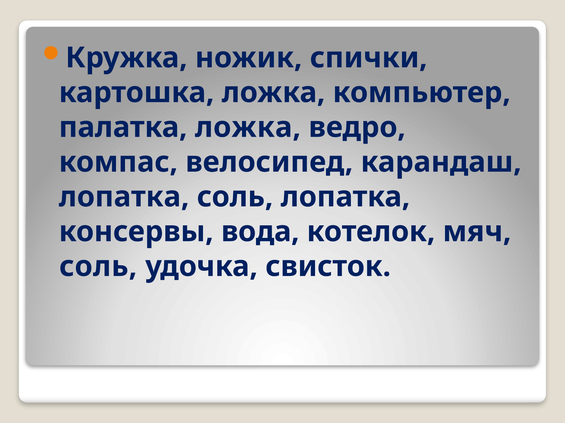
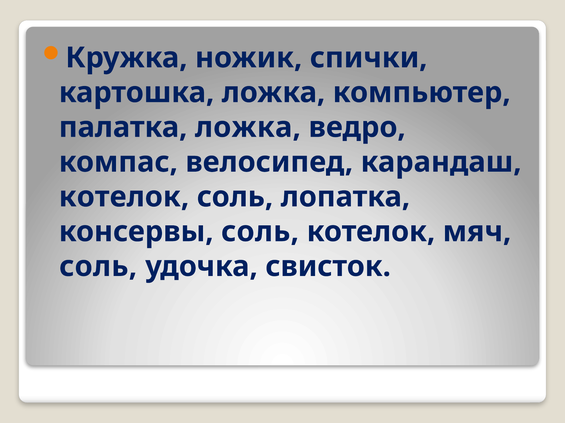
лопатка at (124, 197): лопатка -> котелок
консервы вода: вода -> соль
